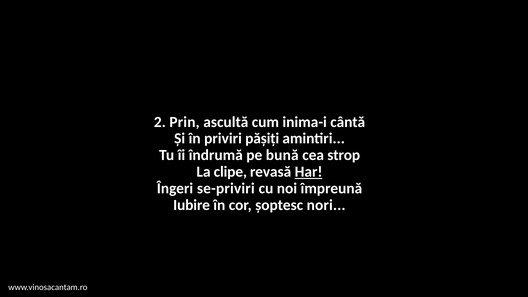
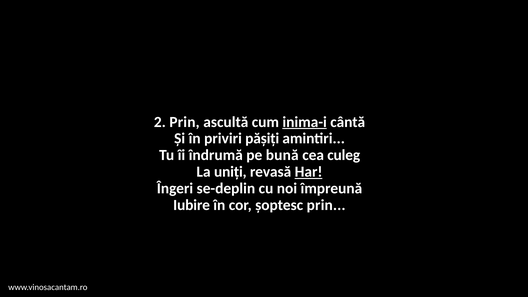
inima-i underline: none -> present
strop: strop -> culeg
clipe: clipe -> uniți
se-priviri: se-priviri -> se-deplin
șoptesc nori: nori -> prin
